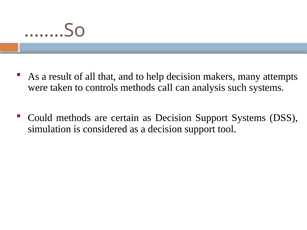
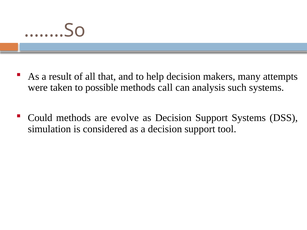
controls: controls -> possible
certain: certain -> evolve
